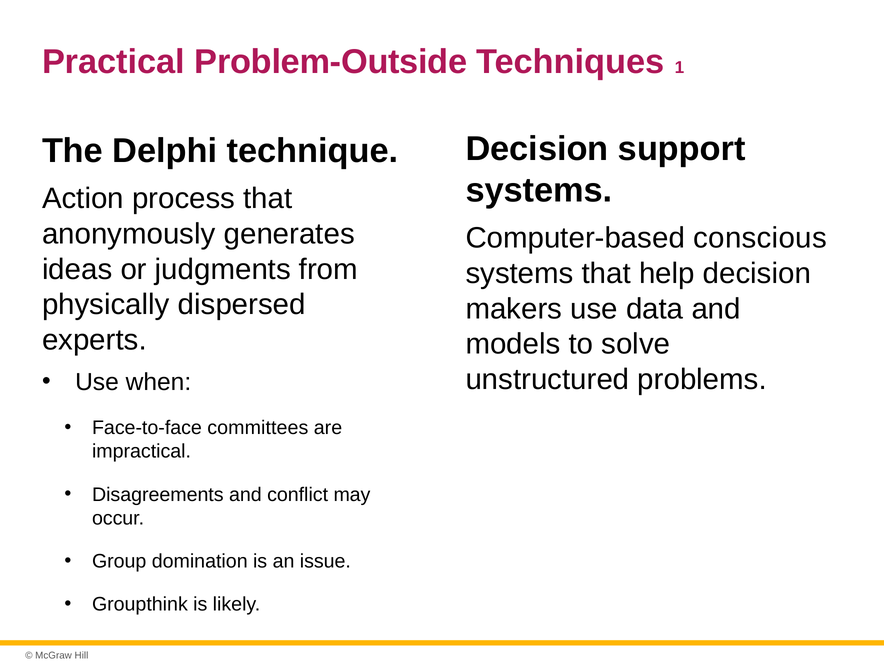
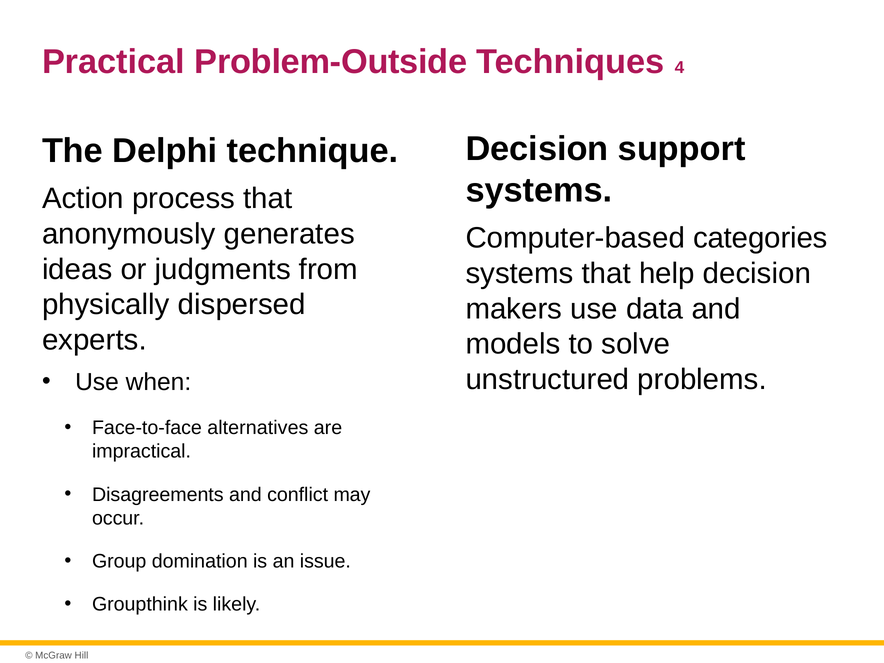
1: 1 -> 4
conscious: conscious -> categories
committees: committees -> alternatives
